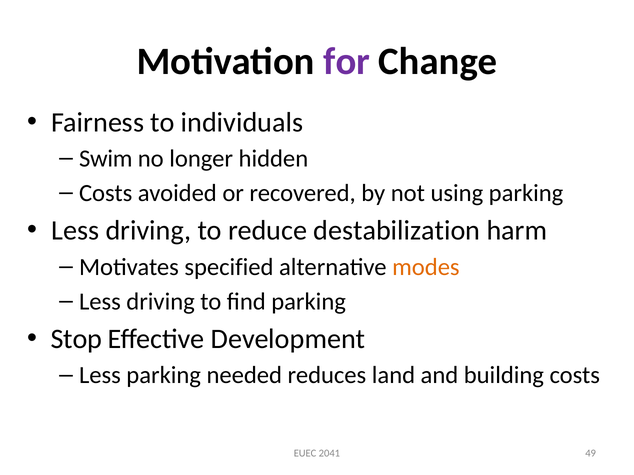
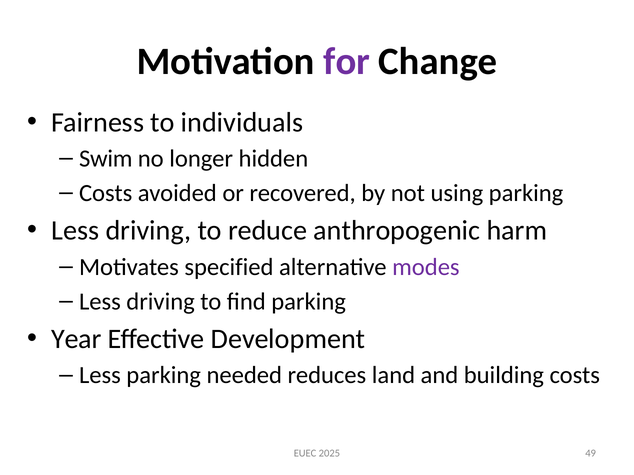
destabilization: destabilization -> anthropogenic
modes colour: orange -> purple
Stop: Stop -> Year
2041: 2041 -> 2025
